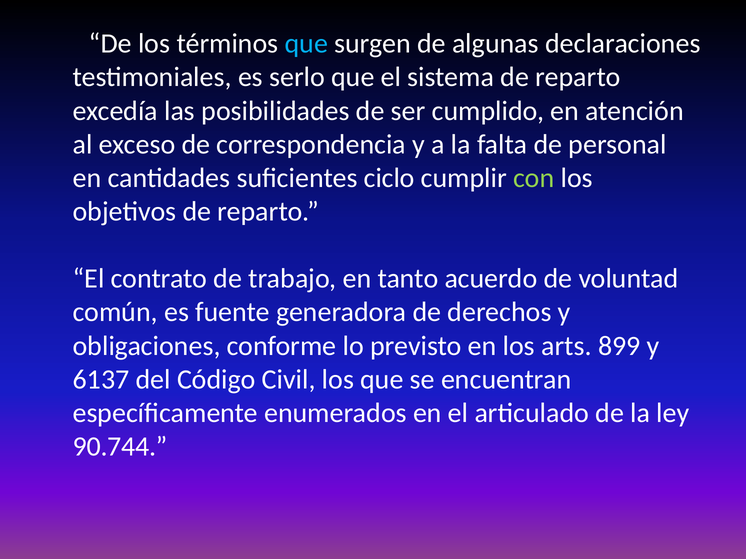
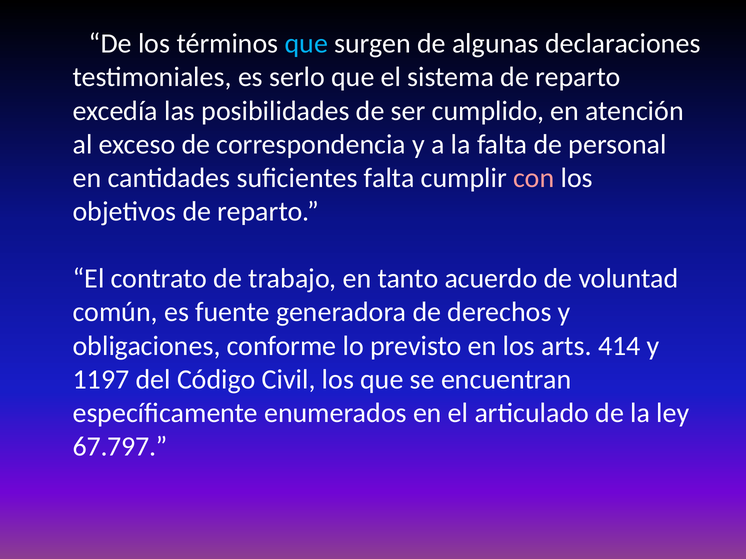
suficientes ciclo: ciclo -> falta
con colour: light green -> pink
899: 899 -> 414
6137: 6137 -> 1197
90.744: 90.744 -> 67.797
